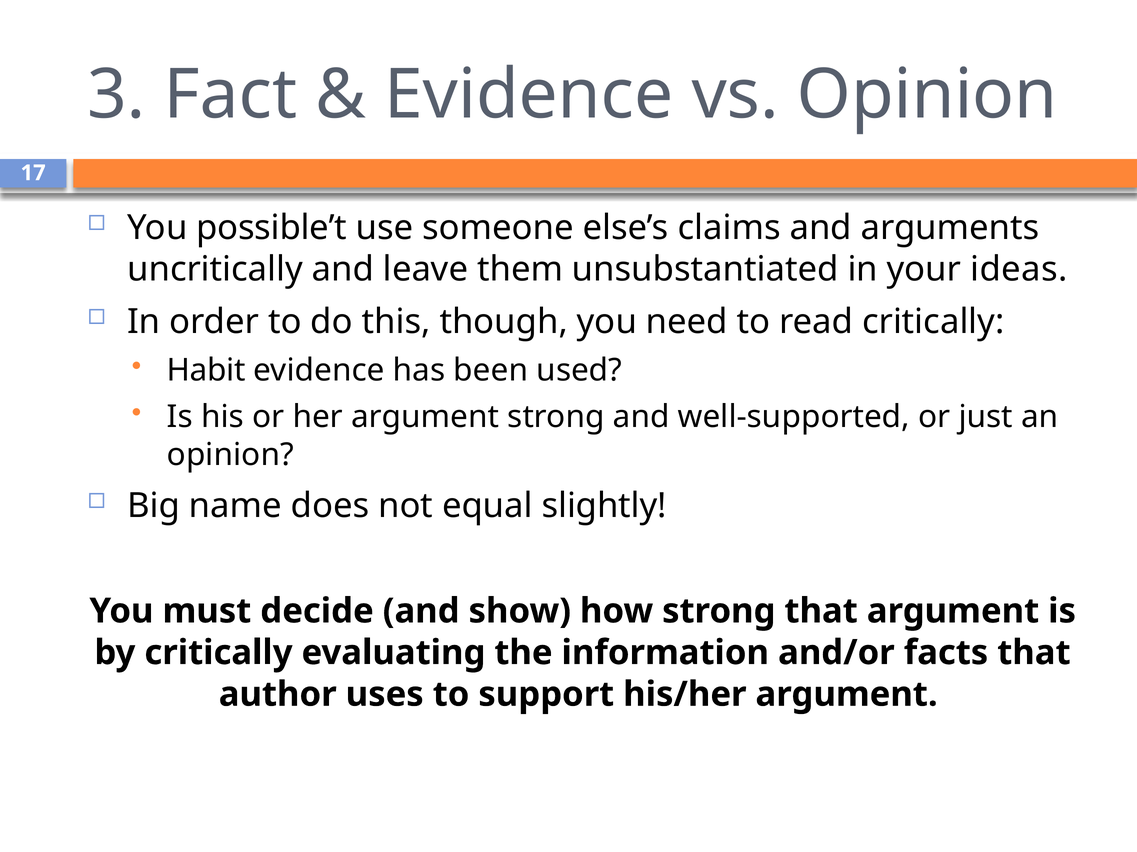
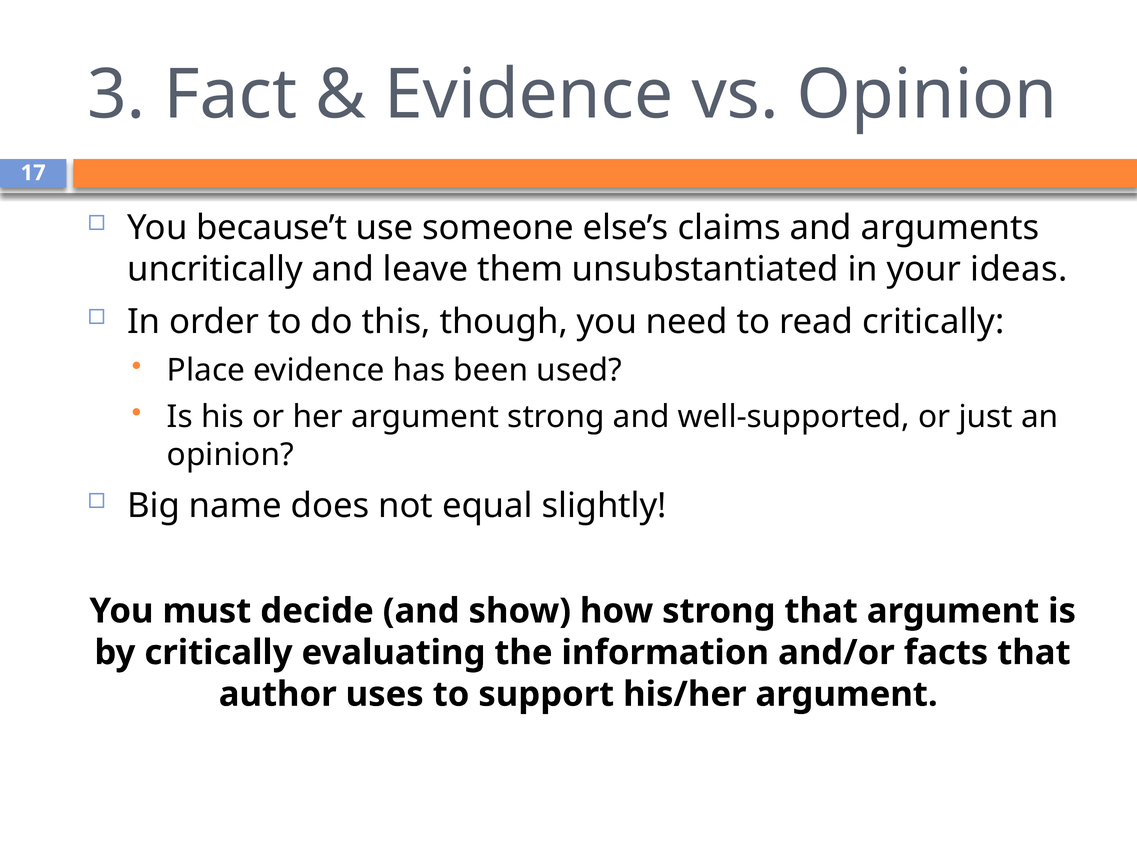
possible’t: possible’t -> because’t
Habit: Habit -> Place
